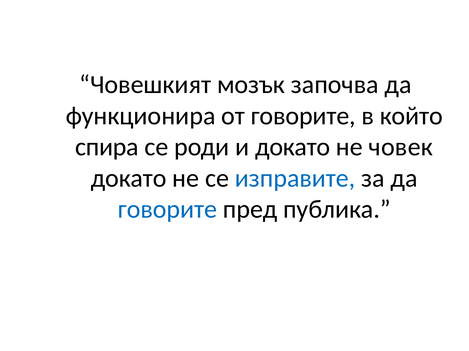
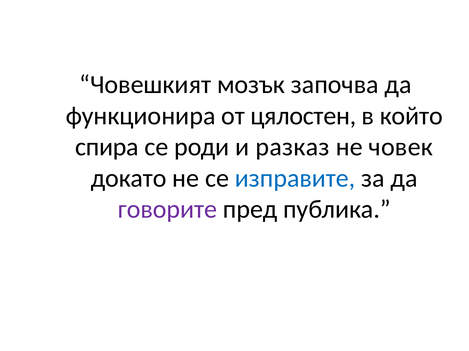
от говорите: говорите -> цялостен
и докато: докато -> разказ
говорите at (168, 210) colour: blue -> purple
